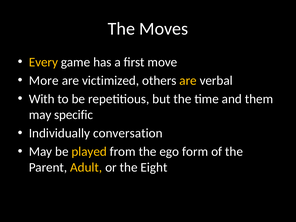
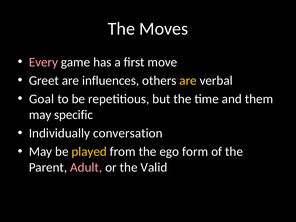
Every colour: yellow -> pink
More: More -> Greet
victimized: victimized -> influences
With: With -> Goal
Adult colour: yellow -> pink
Eight: Eight -> Valid
